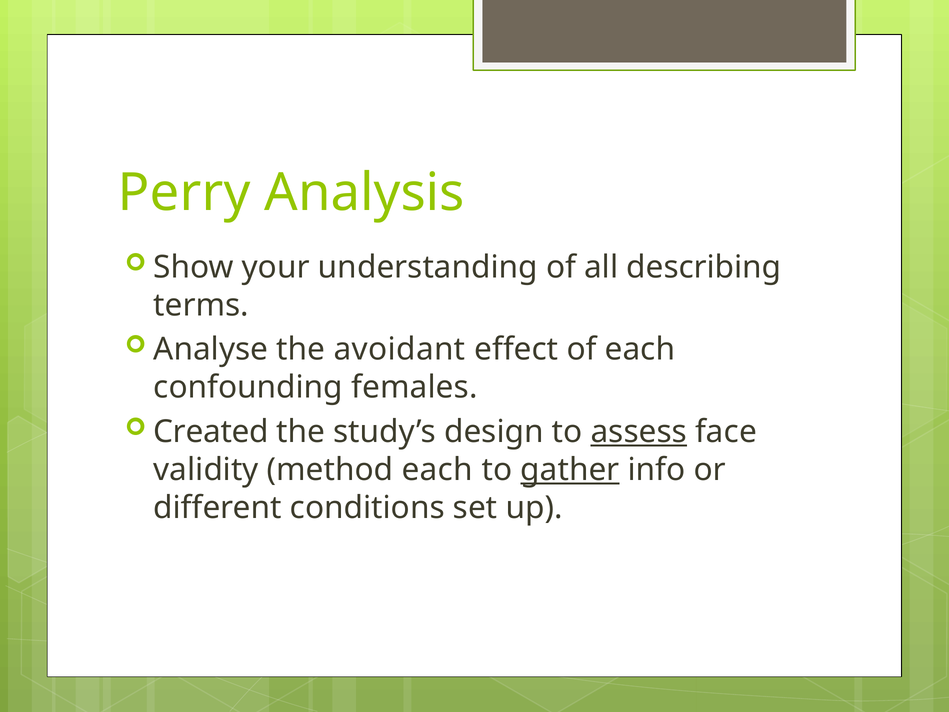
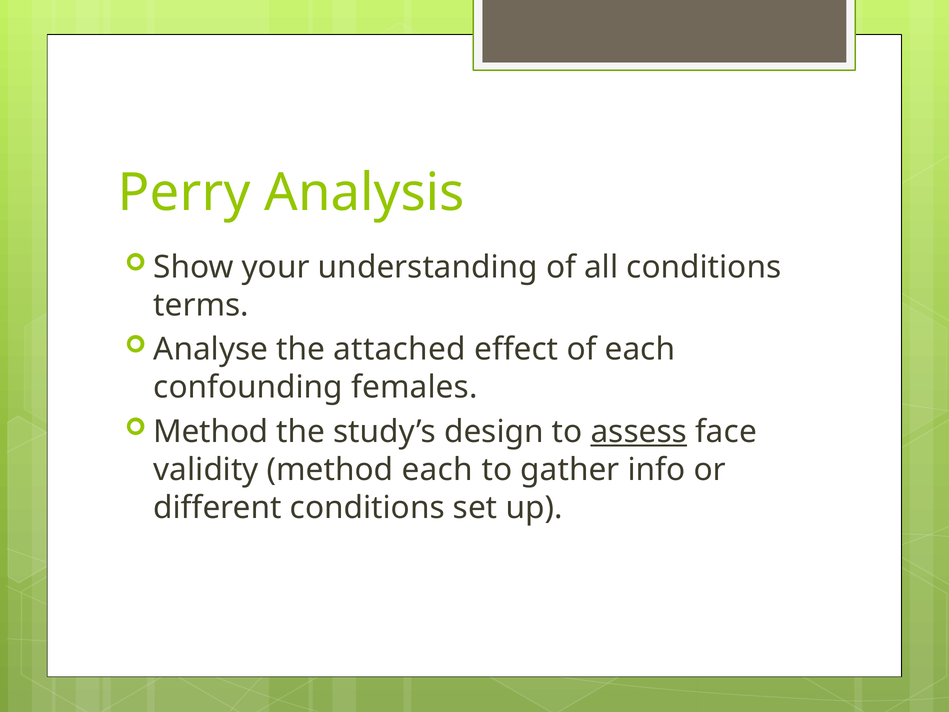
all describing: describing -> conditions
avoidant: avoidant -> attached
Created at (211, 432): Created -> Method
gather underline: present -> none
